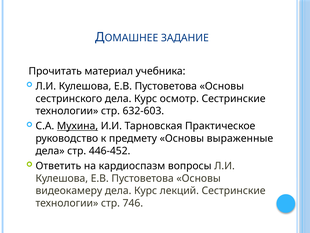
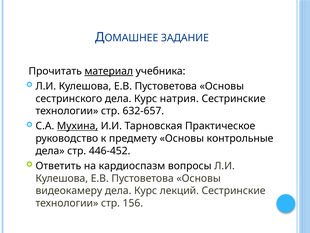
материал underline: none -> present
осмотр: осмотр -> натрия
632-603: 632-603 -> 632-657
выраженные: выраженные -> контрольные
746: 746 -> 156
